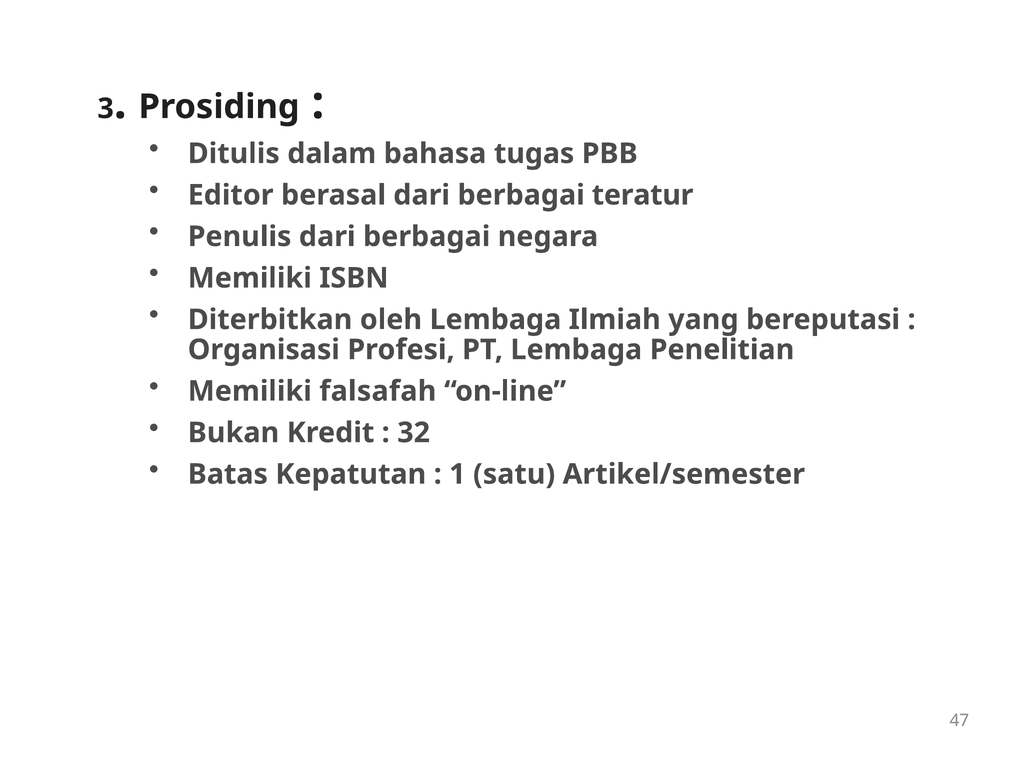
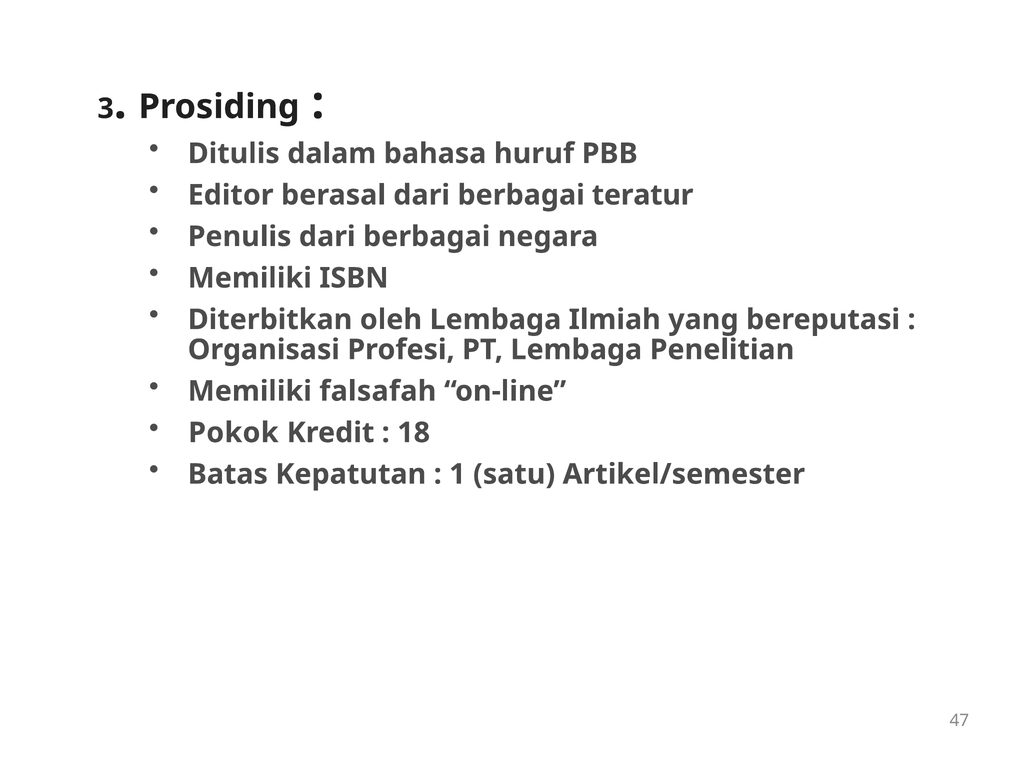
tugas: tugas -> huruf
Bukan: Bukan -> Pokok
32: 32 -> 18
